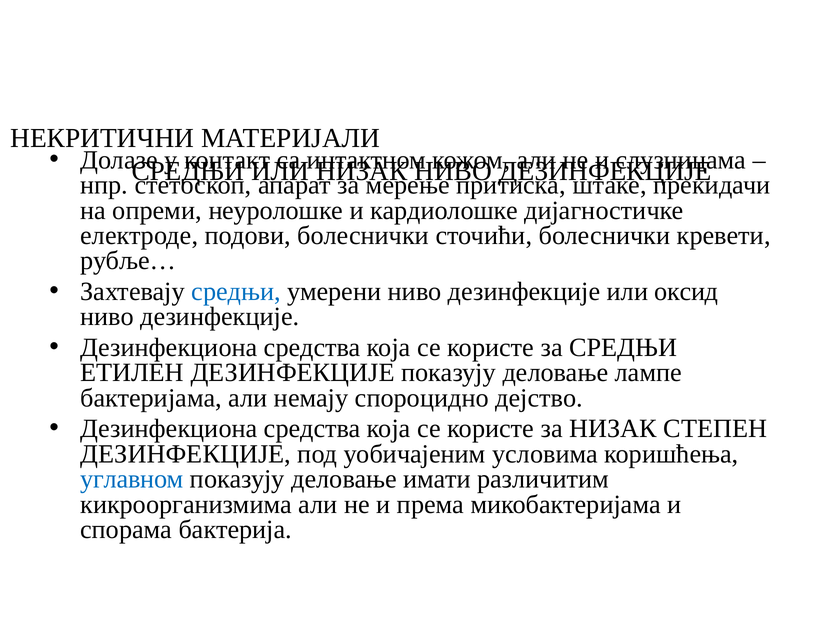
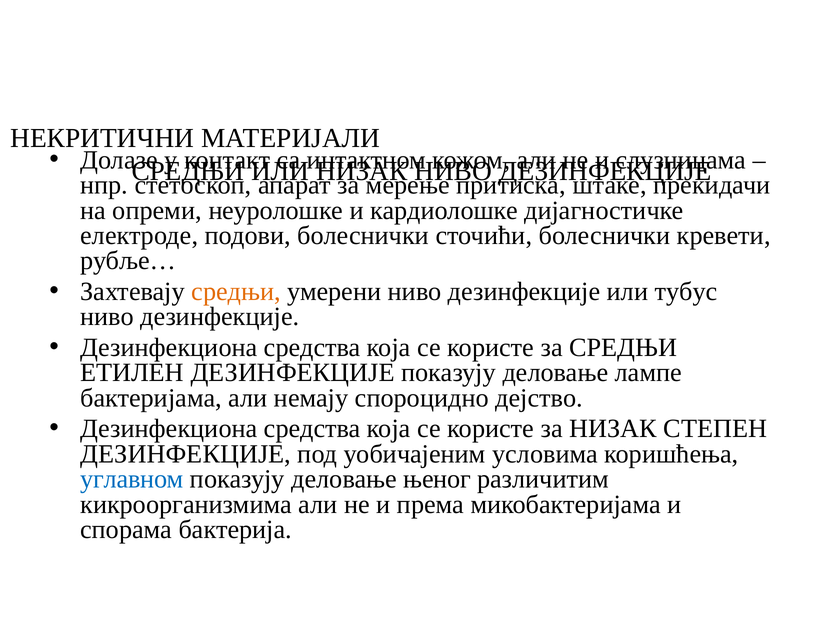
средњи at (236, 291) colour: blue -> orange
оксид: оксид -> тубус
имати: имати -> њеног
